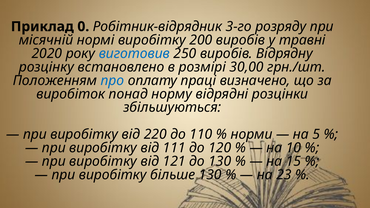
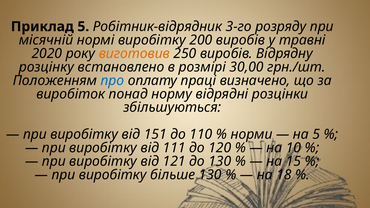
Приклад 0: 0 -> 5
виготовив colour: blue -> orange
220: 220 -> 151
23: 23 -> 18
